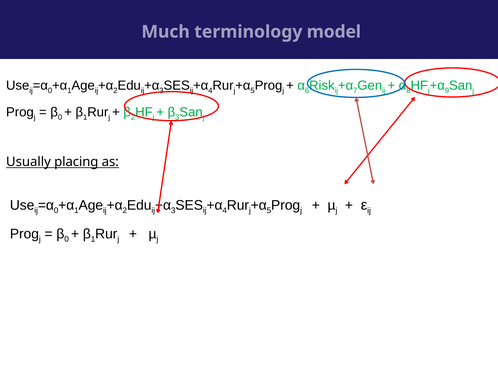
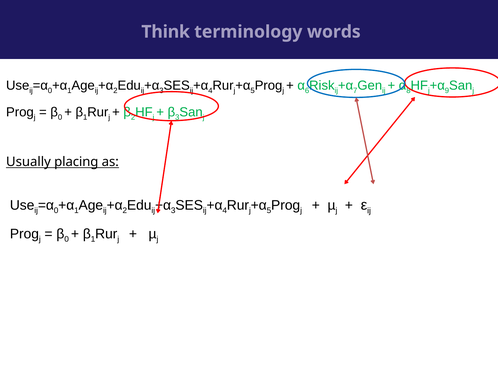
Much: Much -> Think
model: model -> words
